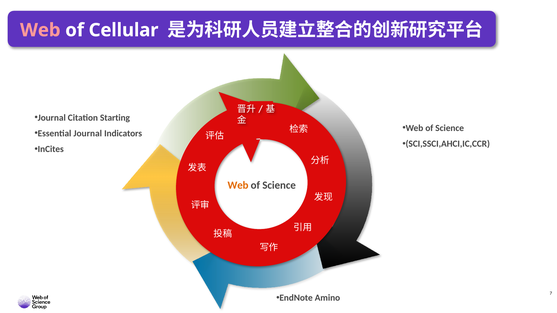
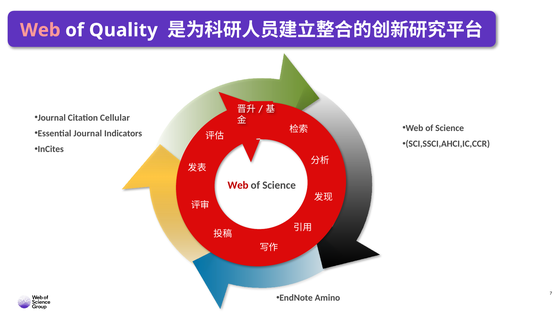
Cellular: Cellular -> Quality
Starting: Starting -> Cellular
Web at (238, 185) colour: orange -> red
